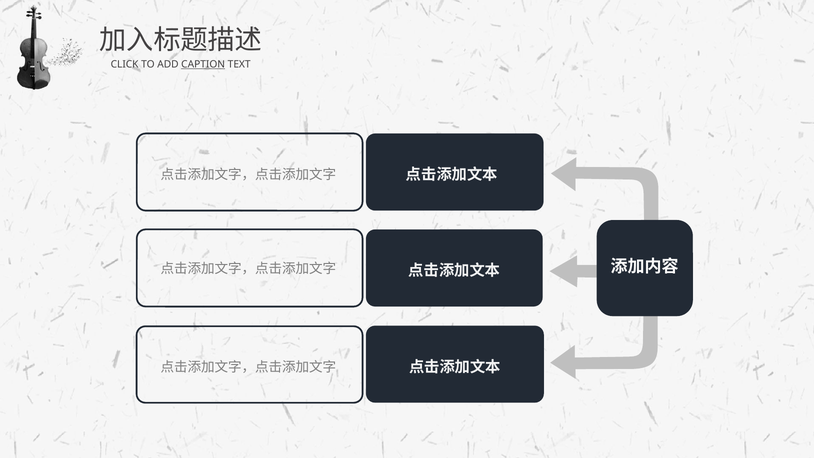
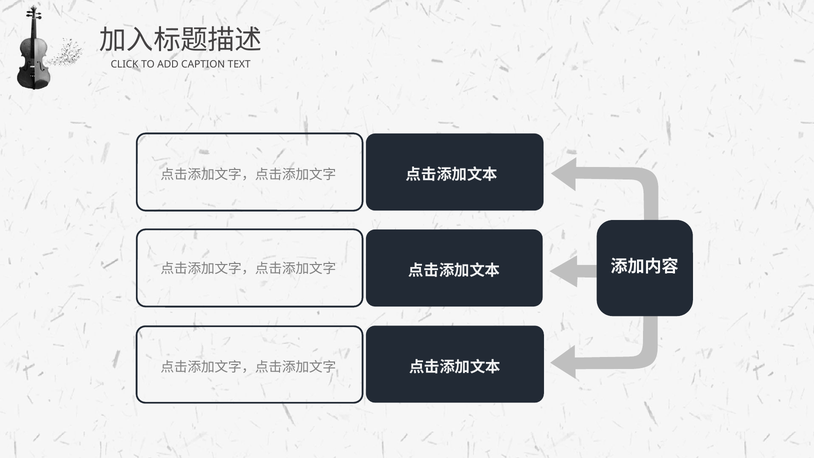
CAPTION underline: present -> none
